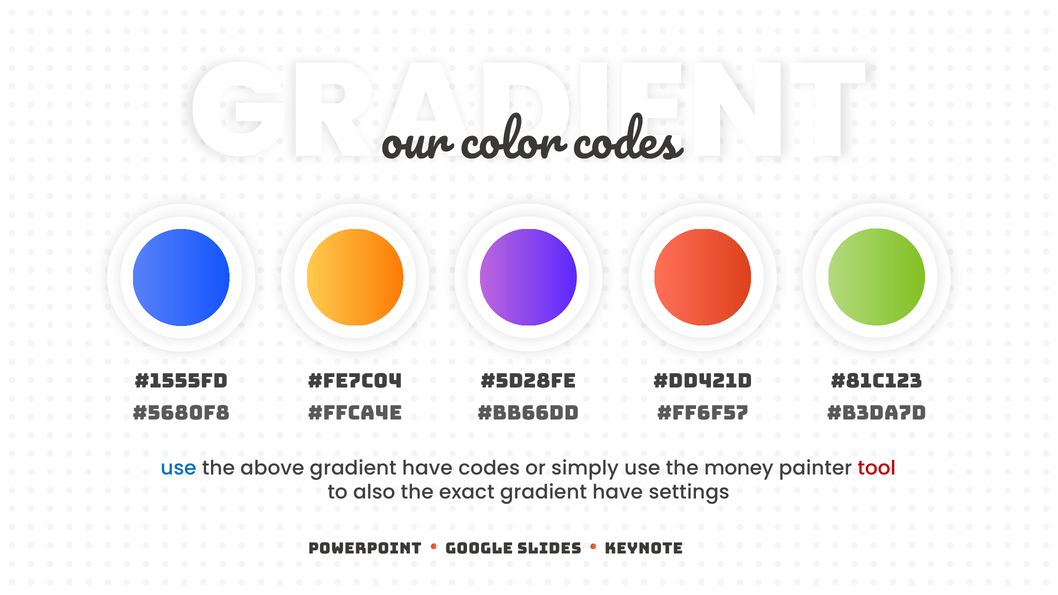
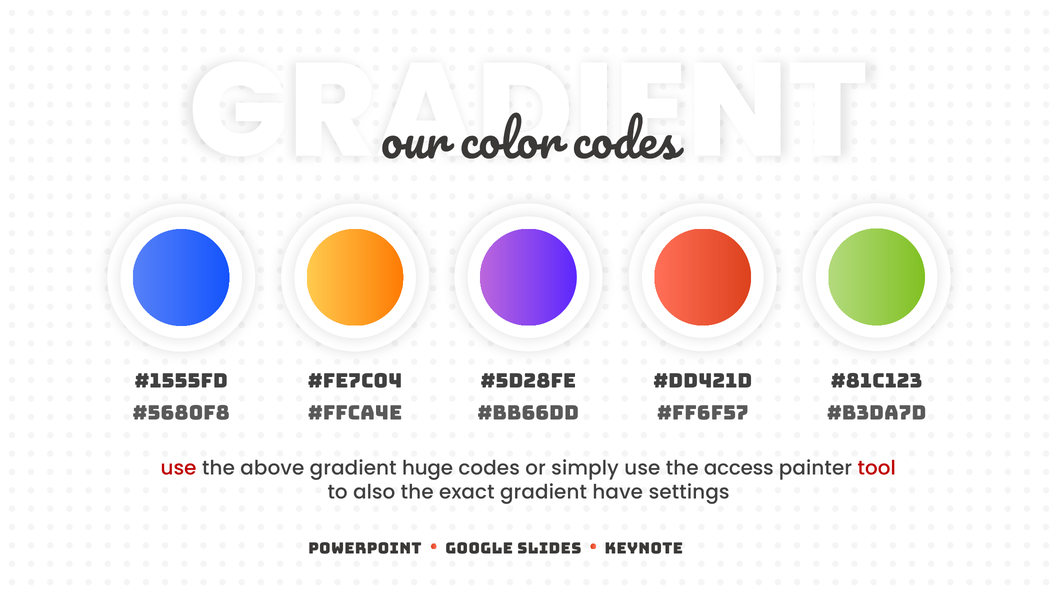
use at (179, 468) colour: blue -> red
above gradient have: have -> huge
money: money -> access
